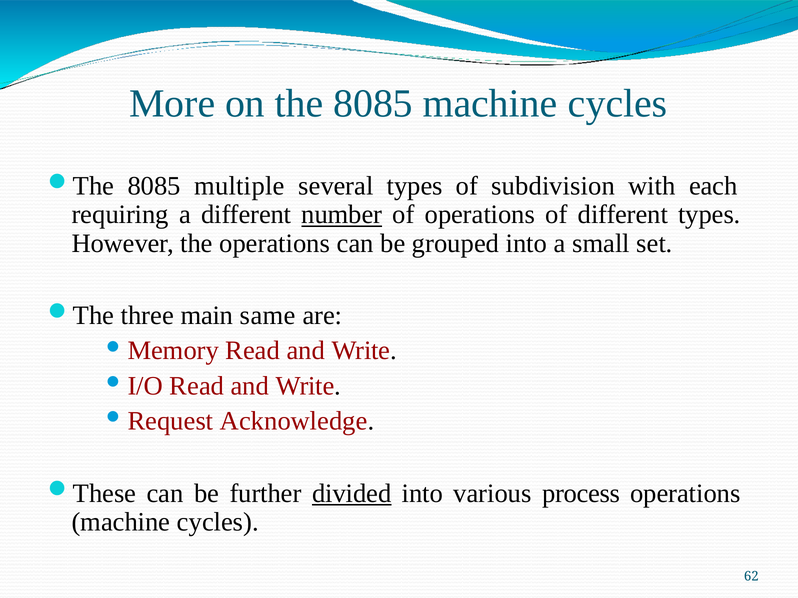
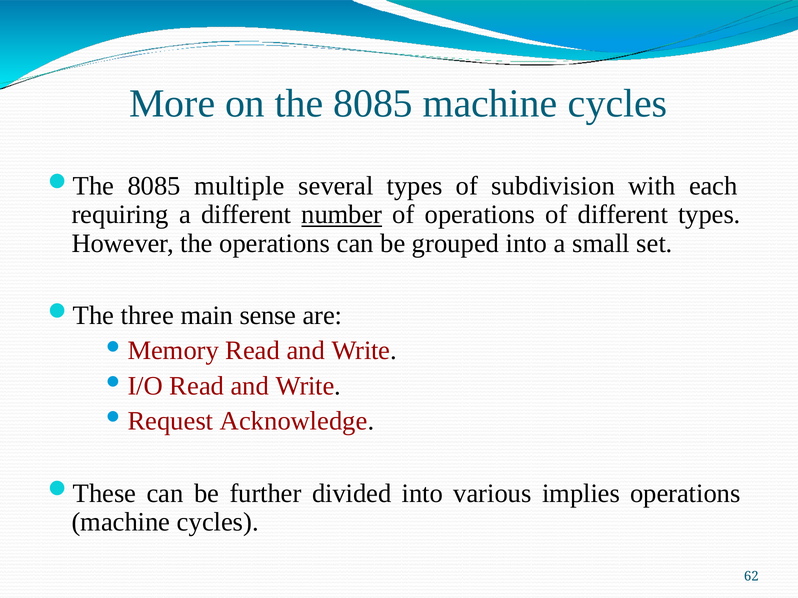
same: same -> sense
divided underline: present -> none
process: process -> implies
